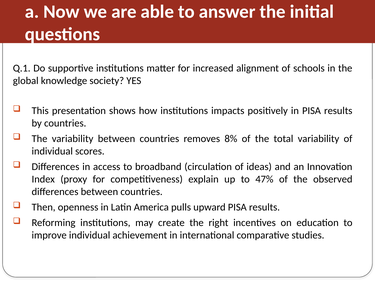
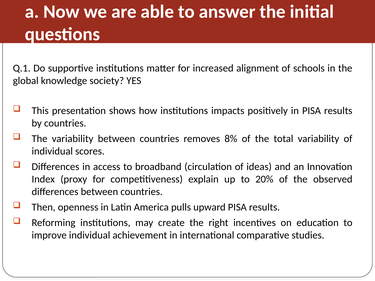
47%: 47% -> 20%
